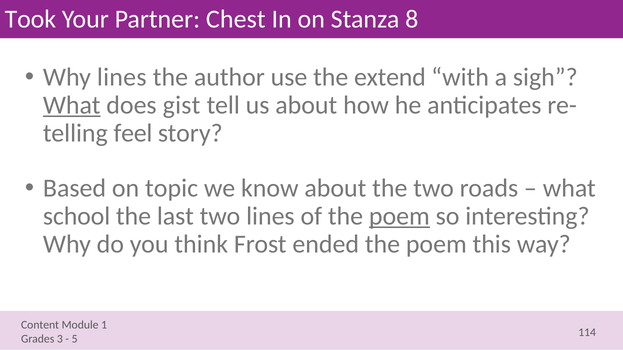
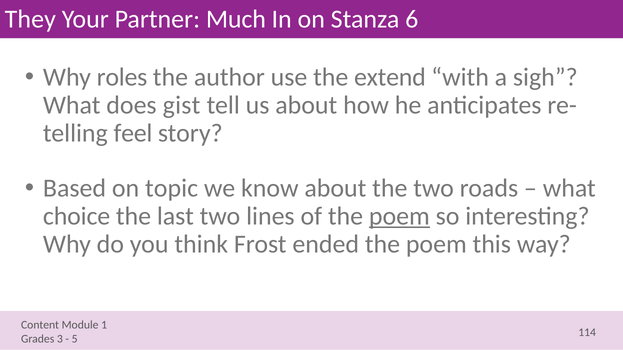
Took: Took -> They
Chest: Chest -> Much
8: 8 -> 6
Why lines: lines -> roles
What at (72, 105) underline: present -> none
school: school -> choice
